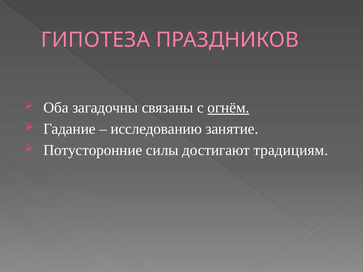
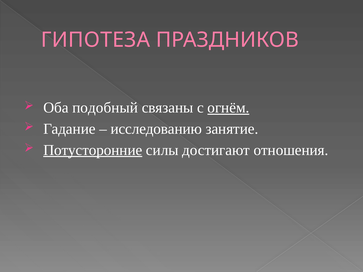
загадочны: загадочны -> подобный
Потусторонние underline: none -> present
традициям: традициям -> отношения
